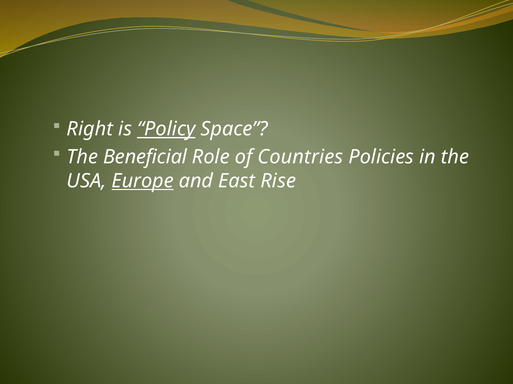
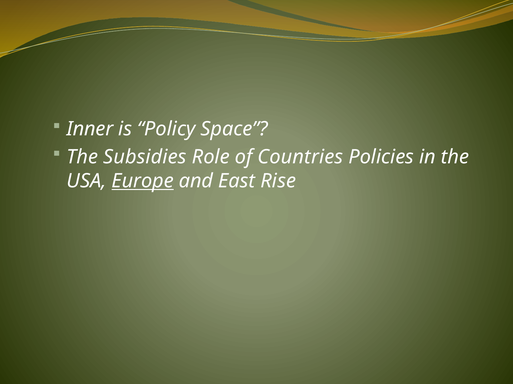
Right: Right -> Inner
Policy underline: present -> none
Beneficial: Beneficial -> Subsidies
